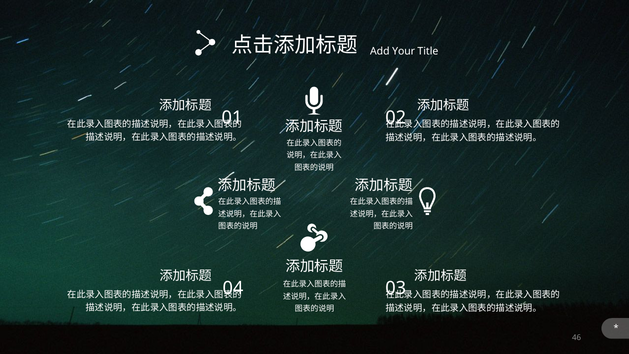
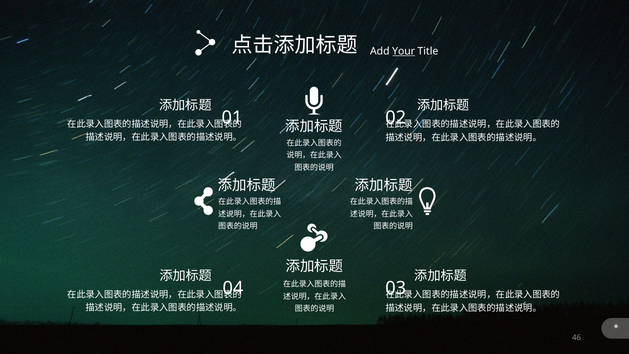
Your underline: none -> present
